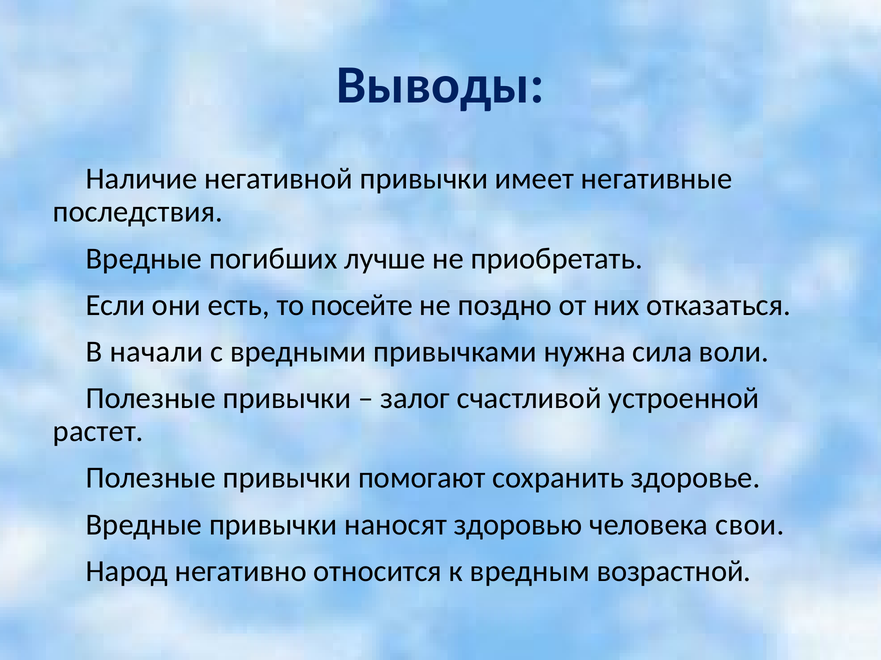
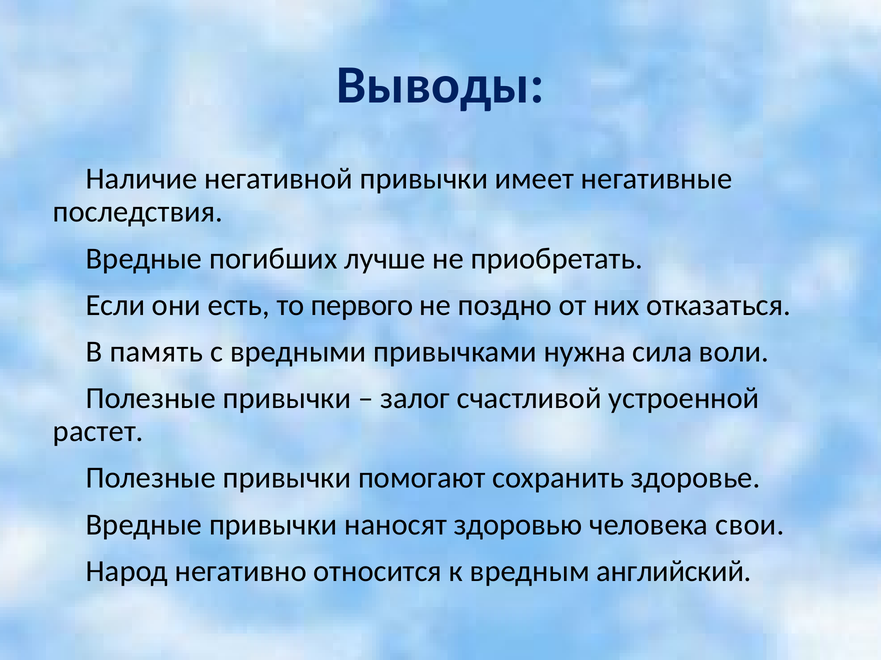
посейте: посейте -> первого
начали: начали -> память
возрастной: возрастной -> английский
